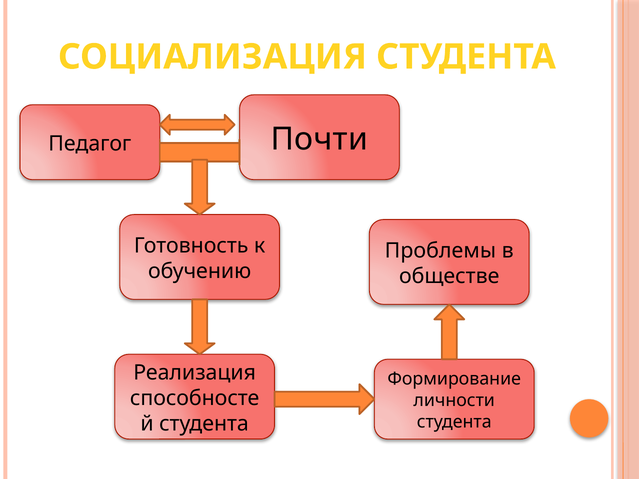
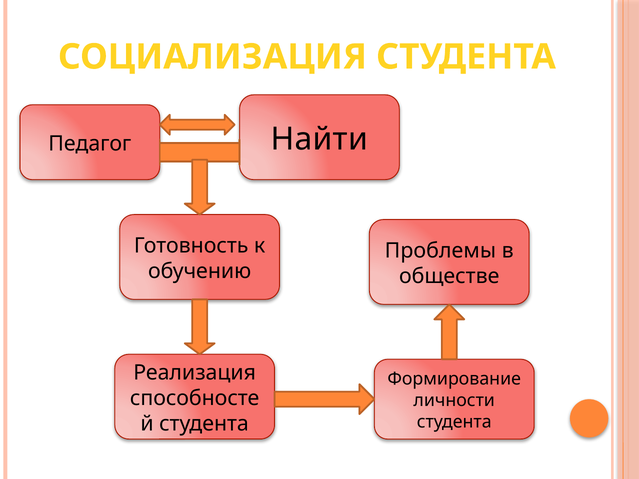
Почти: Почти -> Найти
